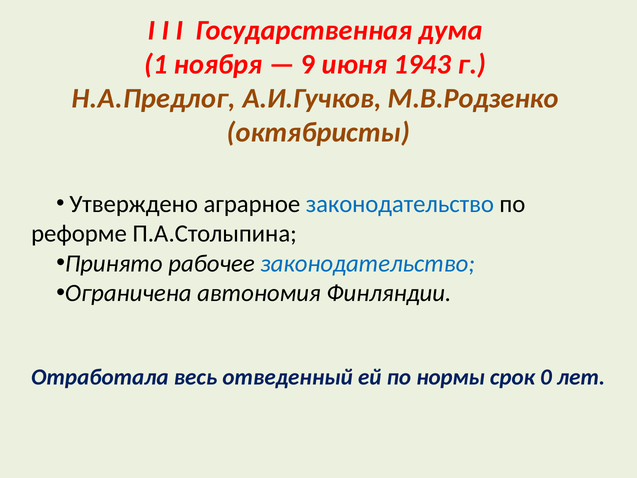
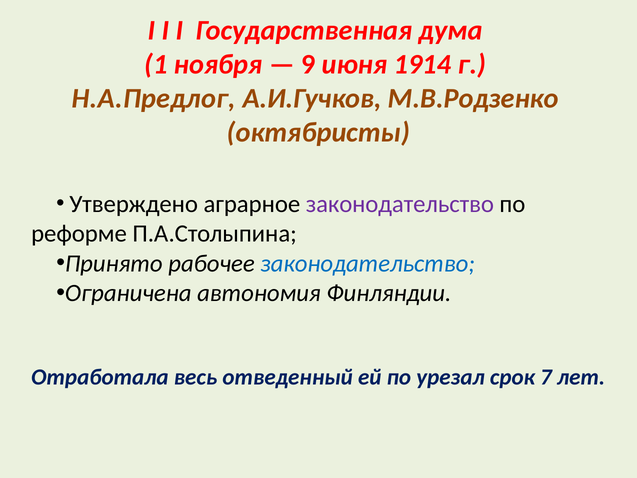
1943: 1943 -> 1914
законодательство at (400, 204) colour: blue -> purple
нормы: нормы -> урезал
0: 0 -> 7
